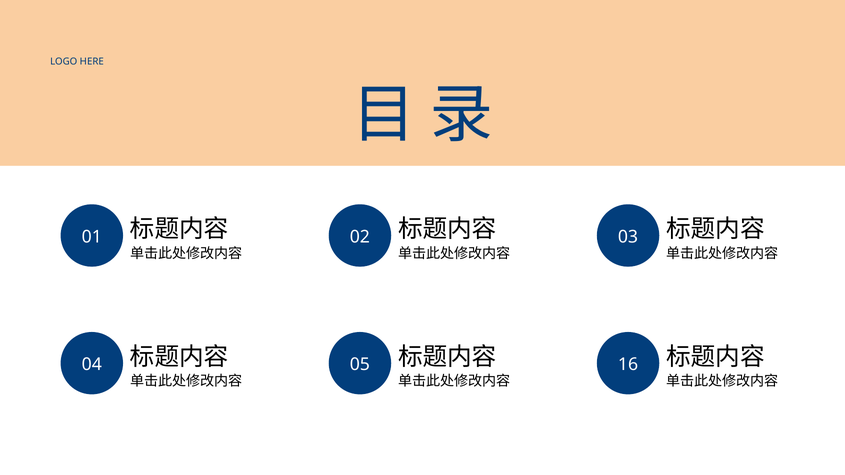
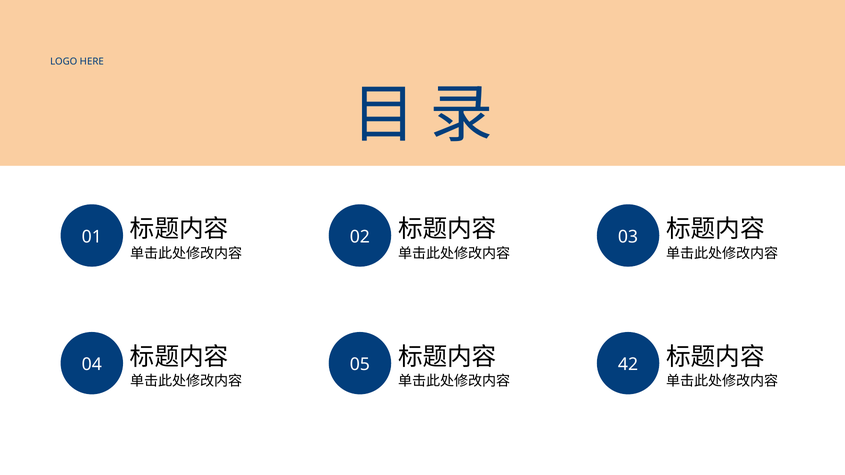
16: 16 -> 42
